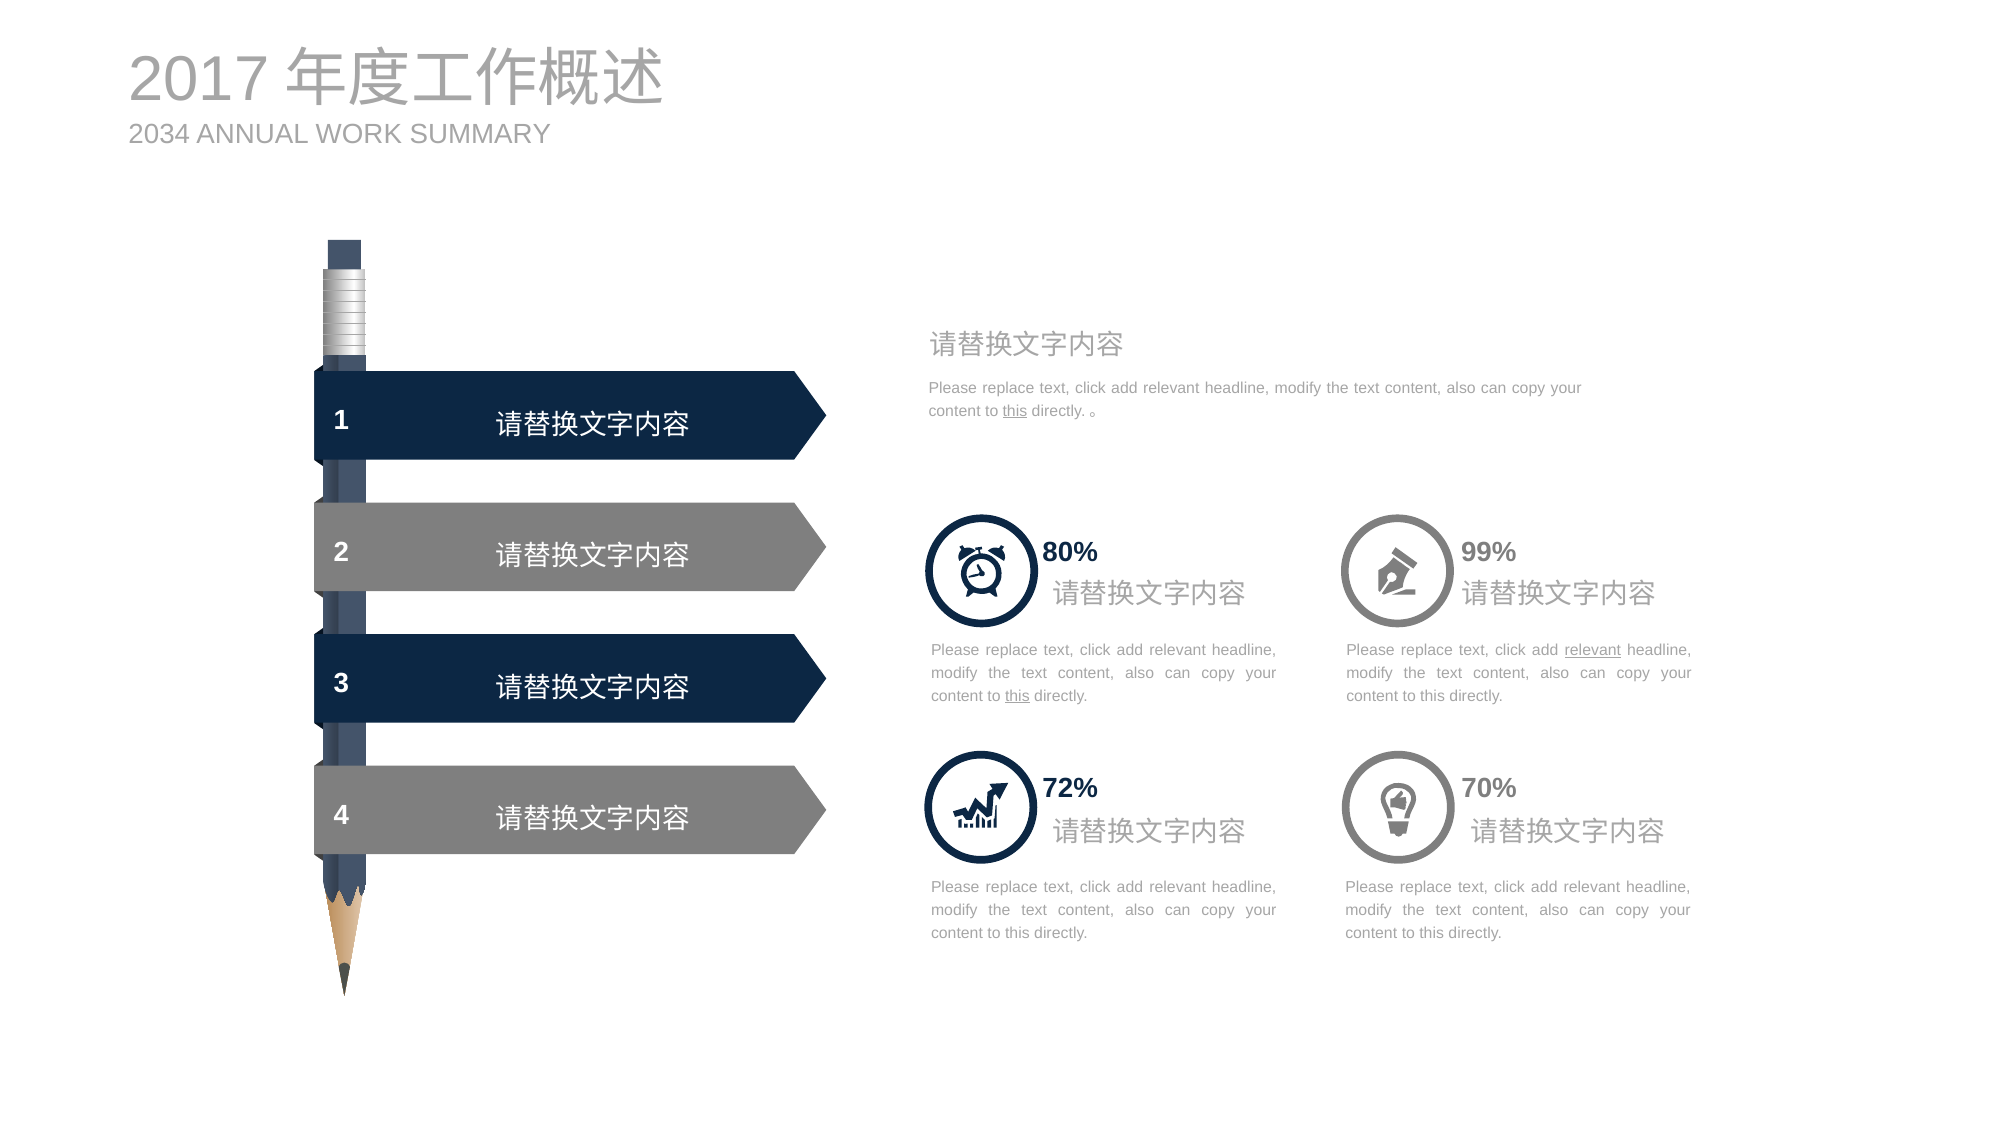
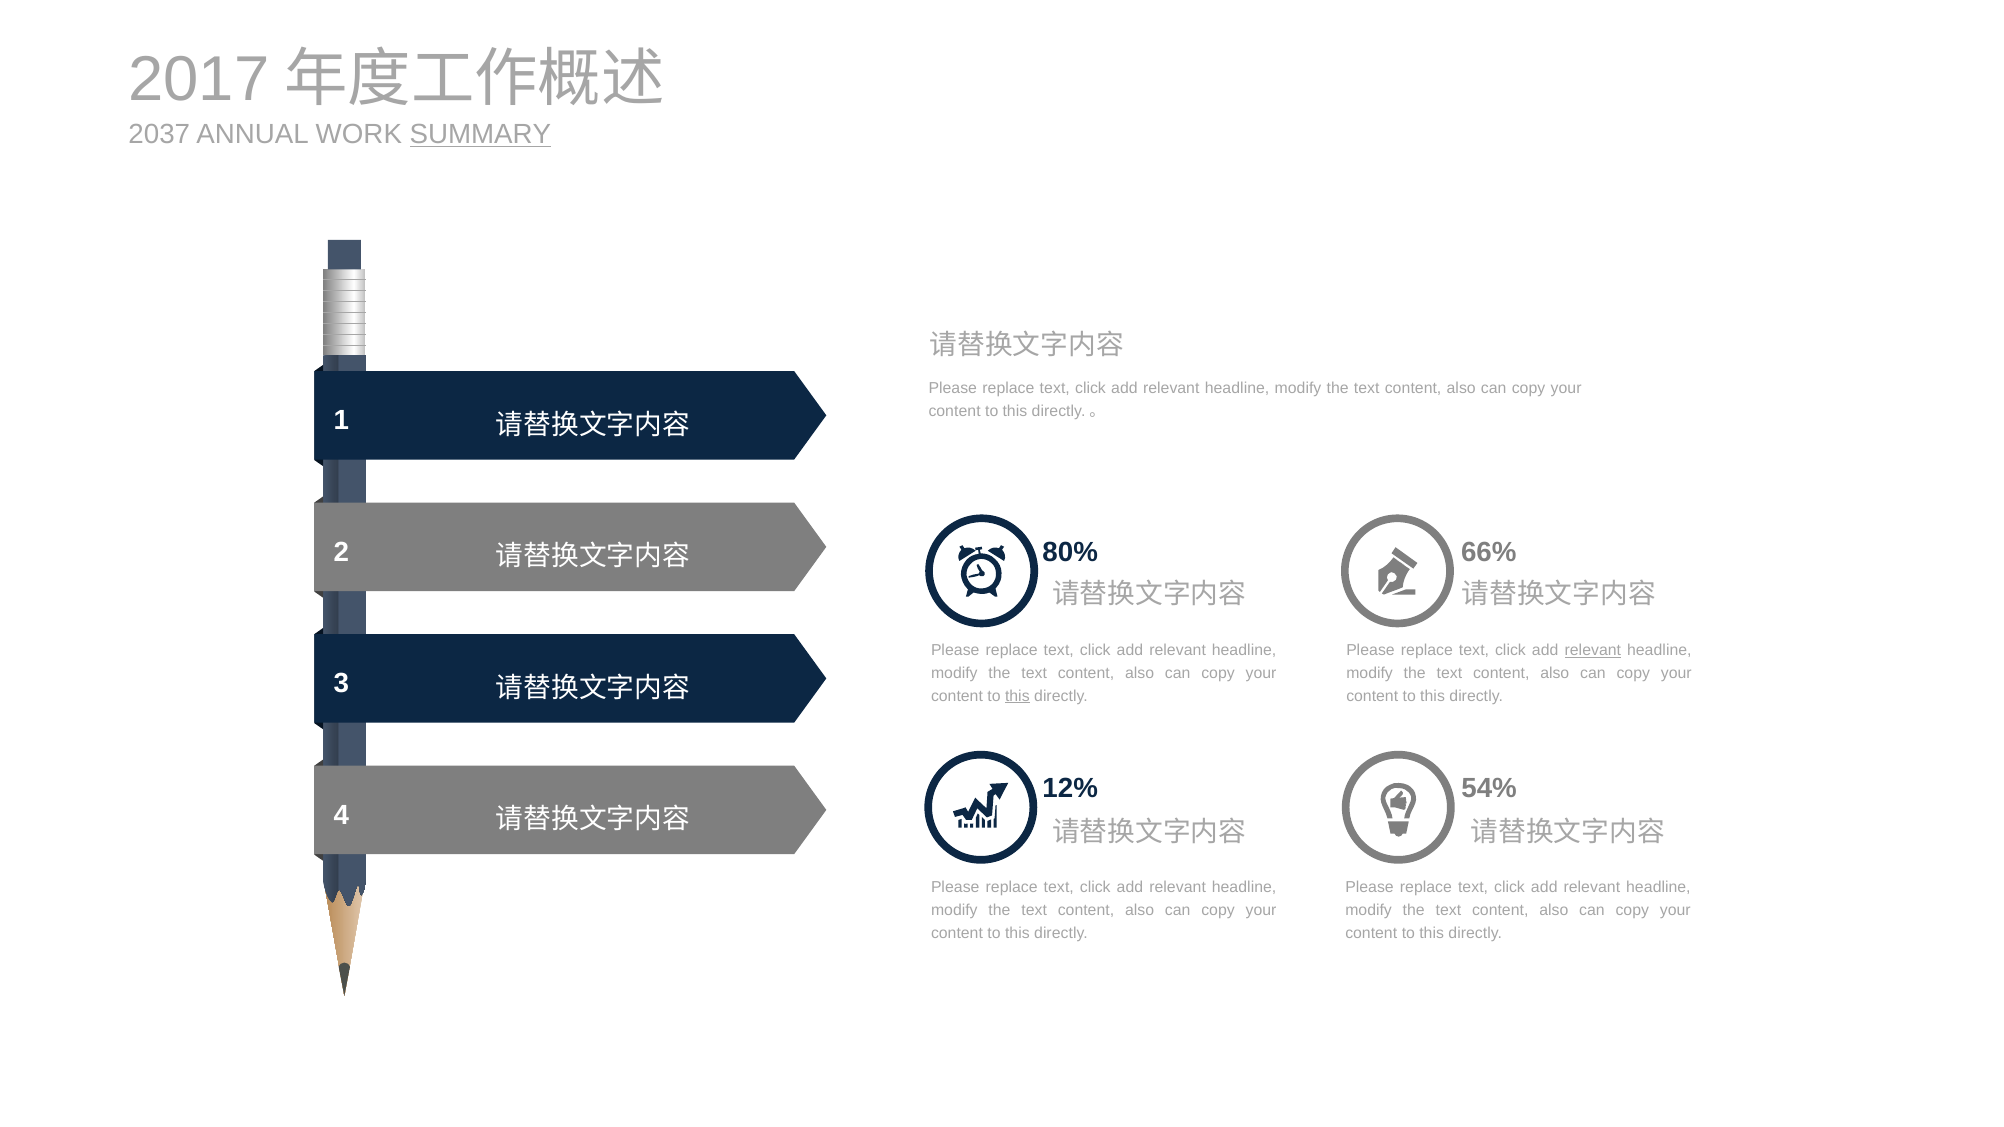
2034: 2034 -> 2037
SUMMARY underline: none -> present
this at (1015, 411) underline: present -> none
99%: 99% -> 66%
72%: 72% -> 12%
70%: 70% -> 54%
